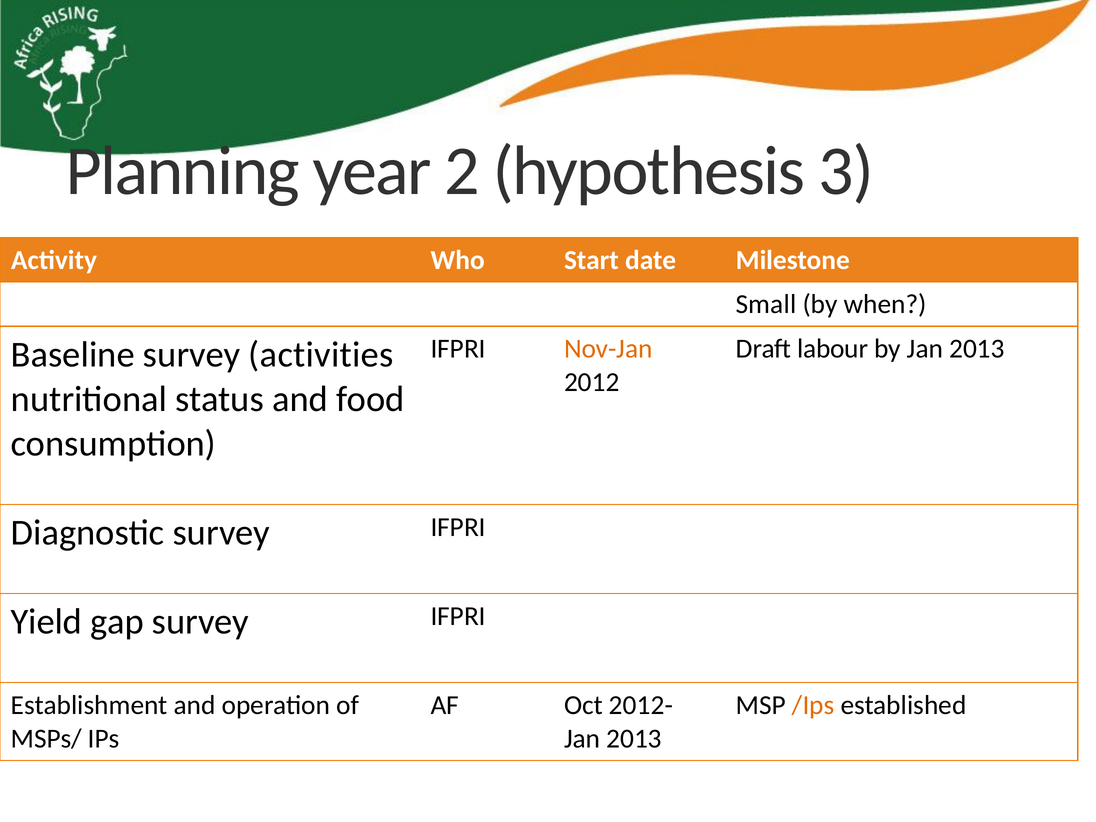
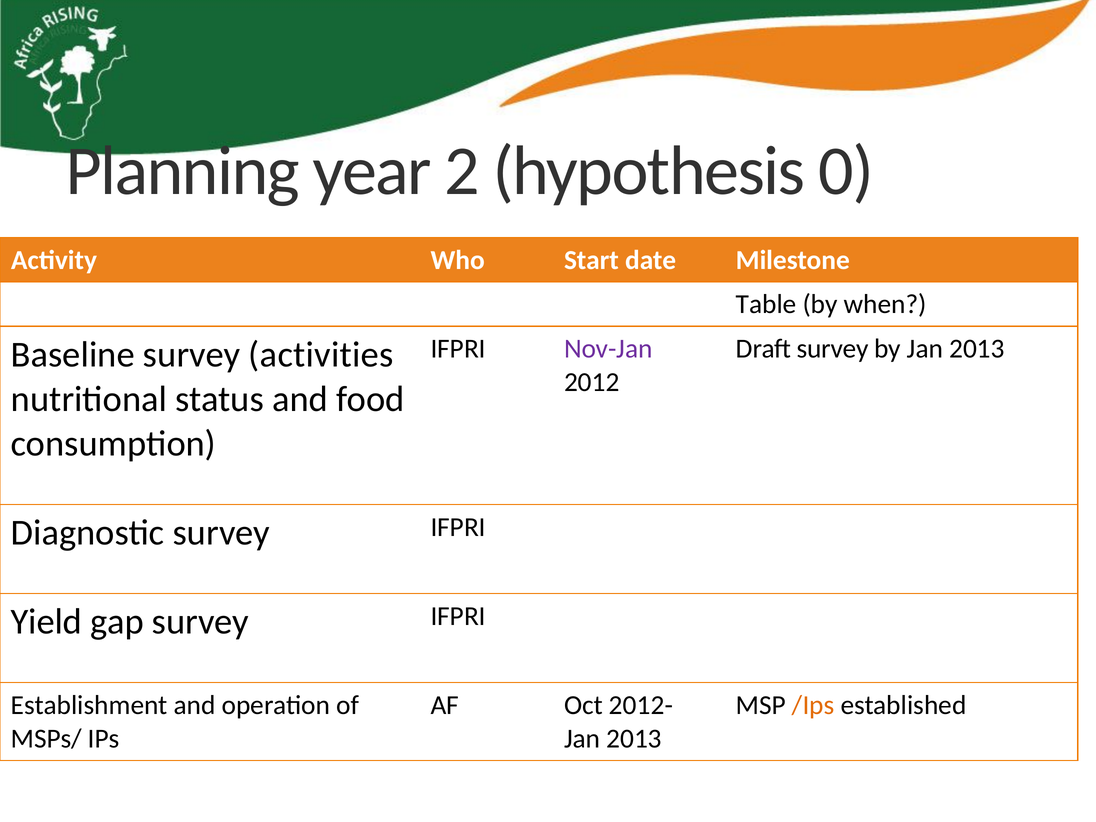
3: 3 -> 0
Small: Small -> Table
Nov-Jan colour: orange -> purple
Draft labour: labour -> survey
